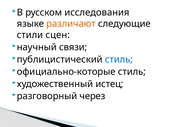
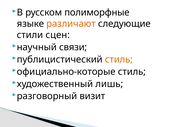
исследования: исследования -> полиморфные
стиль at (119, 59) colour: blue -> orange
истец: истец -> лишь
через: через -> визит
